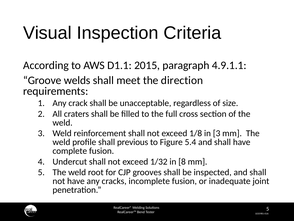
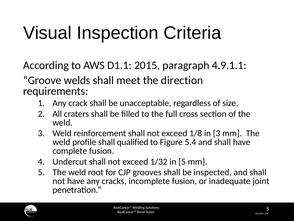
previous: previous -> qualified
in 8: 8 -> 5
